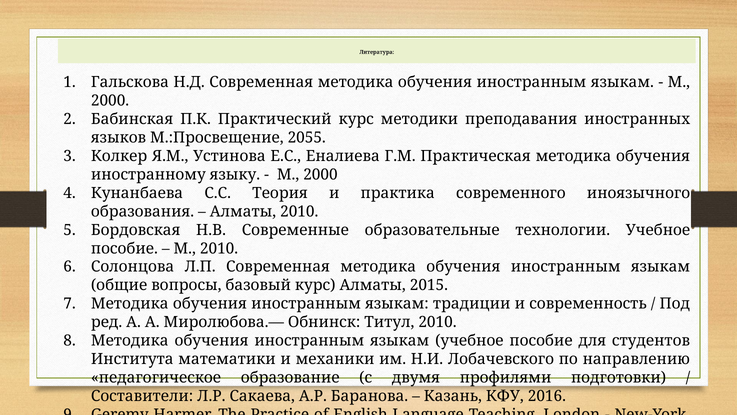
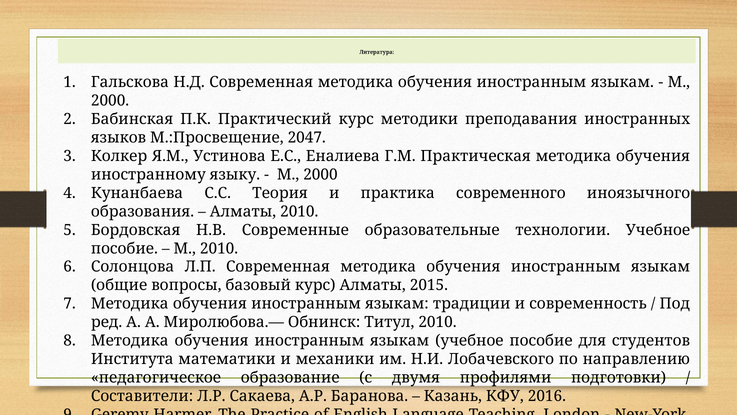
2055: 2055 -> 2047
